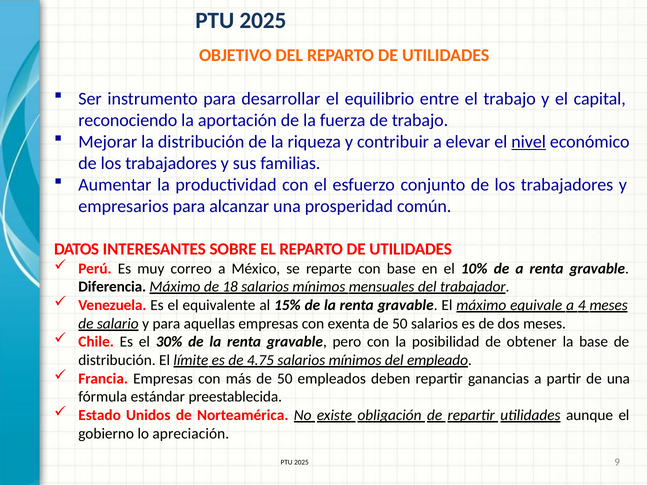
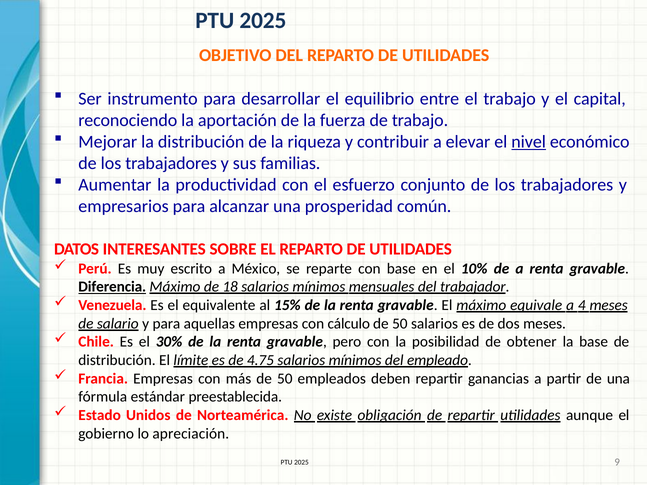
correo: correo -> escrito
Diferencia underline: none -> present
exenta: exenta -> cálculo
